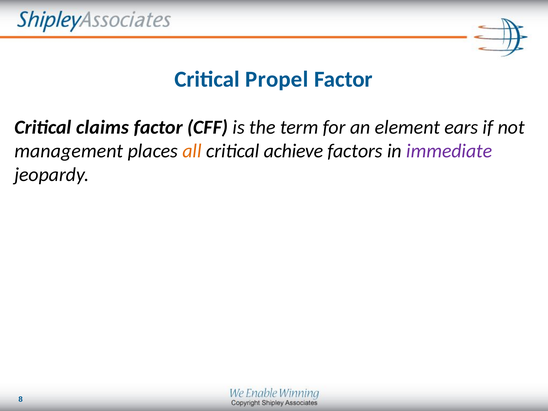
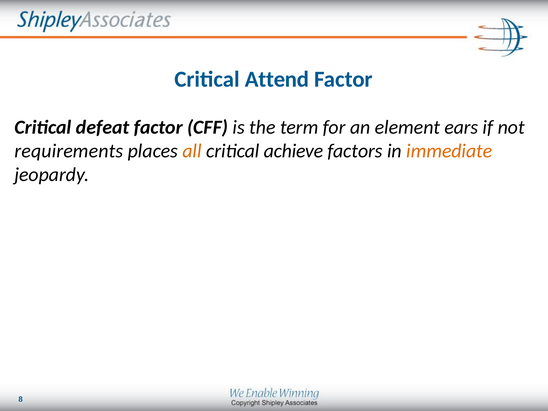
Propel: Propel -> Attend
claims: claims -> defeat
management: management -> requirements
immediate colour: purple -> orange
